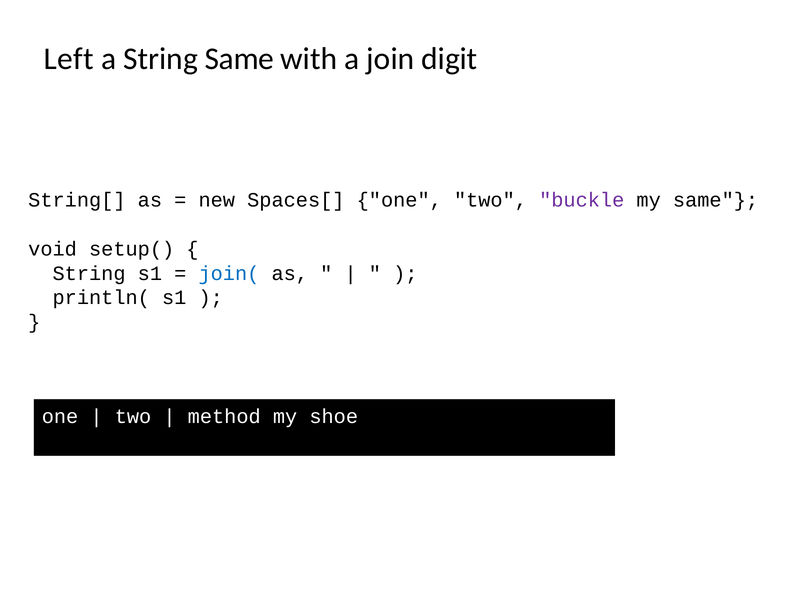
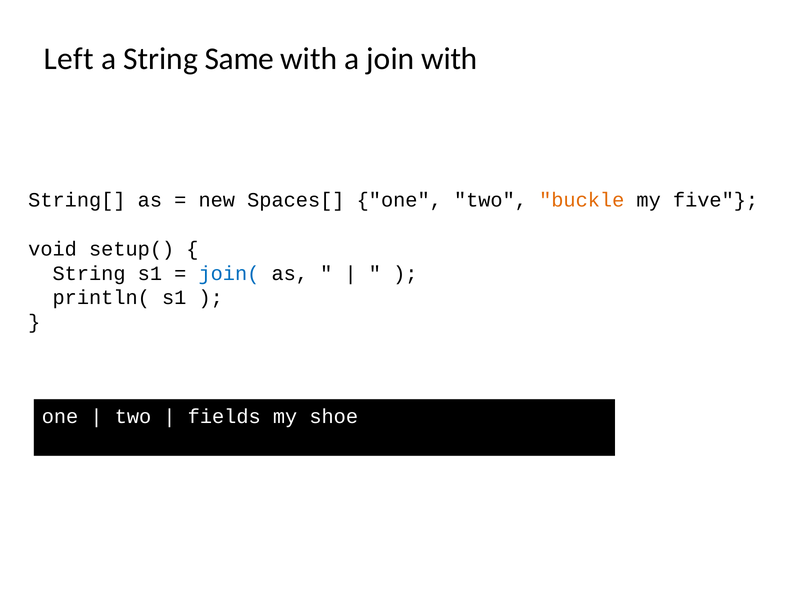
join digit: digit -> with
buckle colour: purple -> orange
my same: same -> five
method: method -> fields
